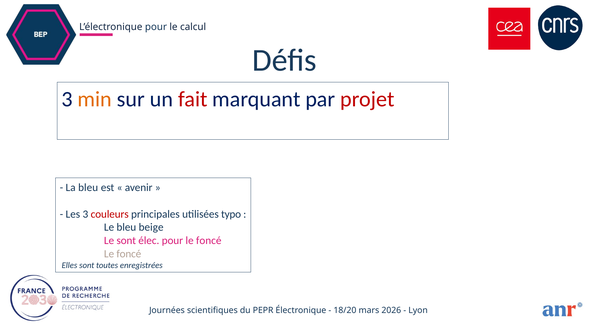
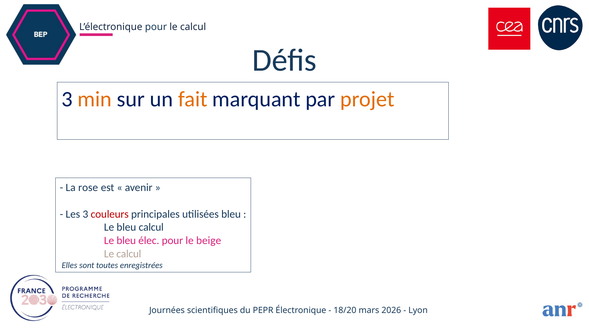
fait colour: red -> orange
projet colour: red -> orange
La bleu: bleu -> rose
utilisées typo: typo -> bleu
bleu beige: beige -> calcul
sont at (126, 241): sont -> bleu
pour le foncé: foncé -> beige
foncé at (129, 254): foncé -> calcul
